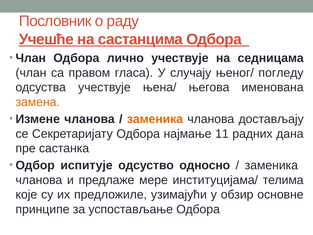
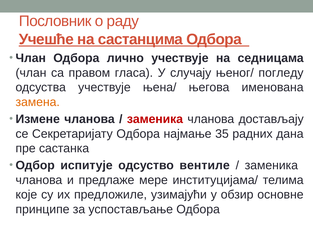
заменика at (155, 119) colour: orange -> red
11: 11 -> 35
односно: односно -> вентилe
